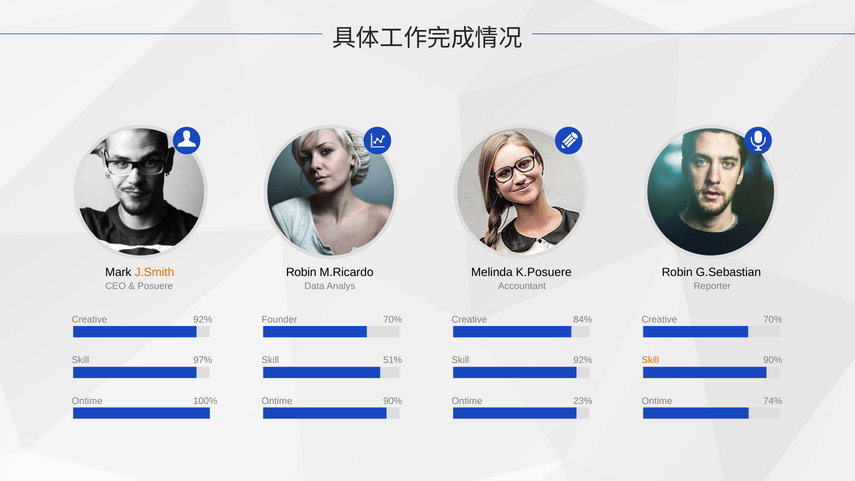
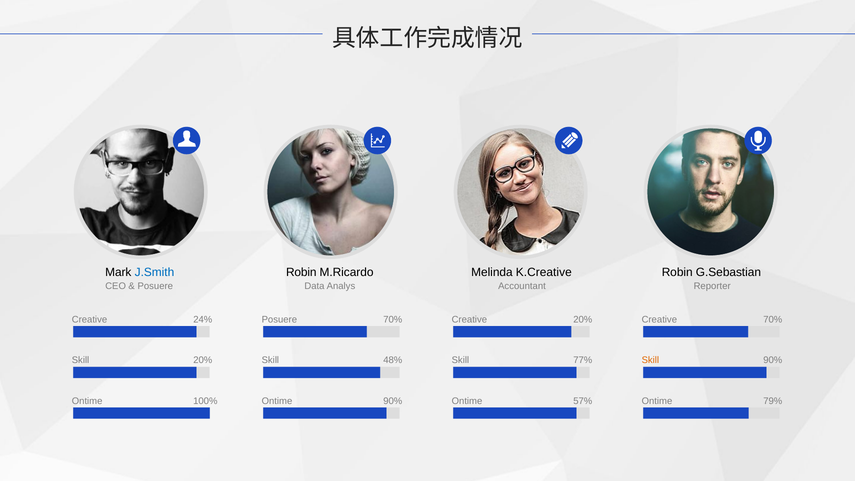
J.Smith colour: orange -> blue
K.Posuere: K.Posuere -> K.Creative
Creative 92%: 92% -> 24%
Founder at (279, 319): Founder -> Posuere
Creative 84%: 84% -> 20%
Skill 97%: 97% -> 20%
51%: 51% -> 48%
Skill 92%: 92% -> 77%
23%: 23% -> 57%
74%: 74% -> 79%
